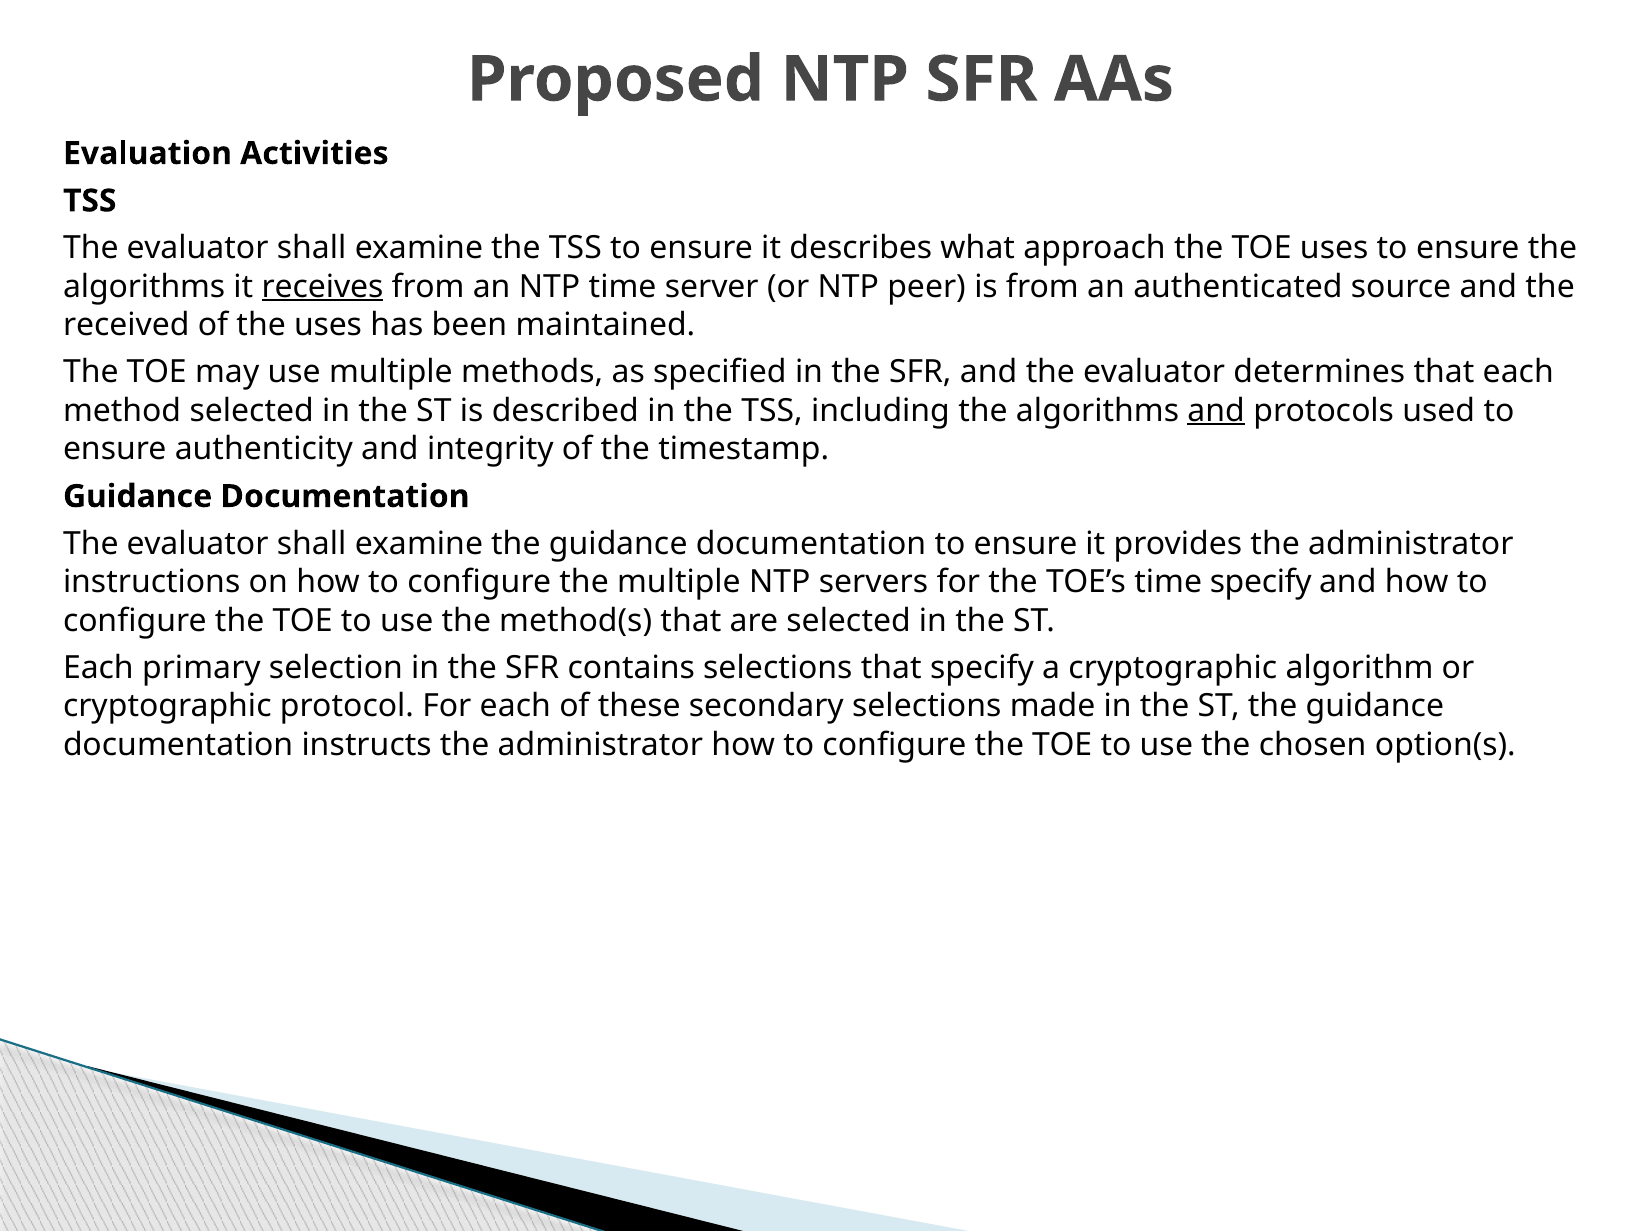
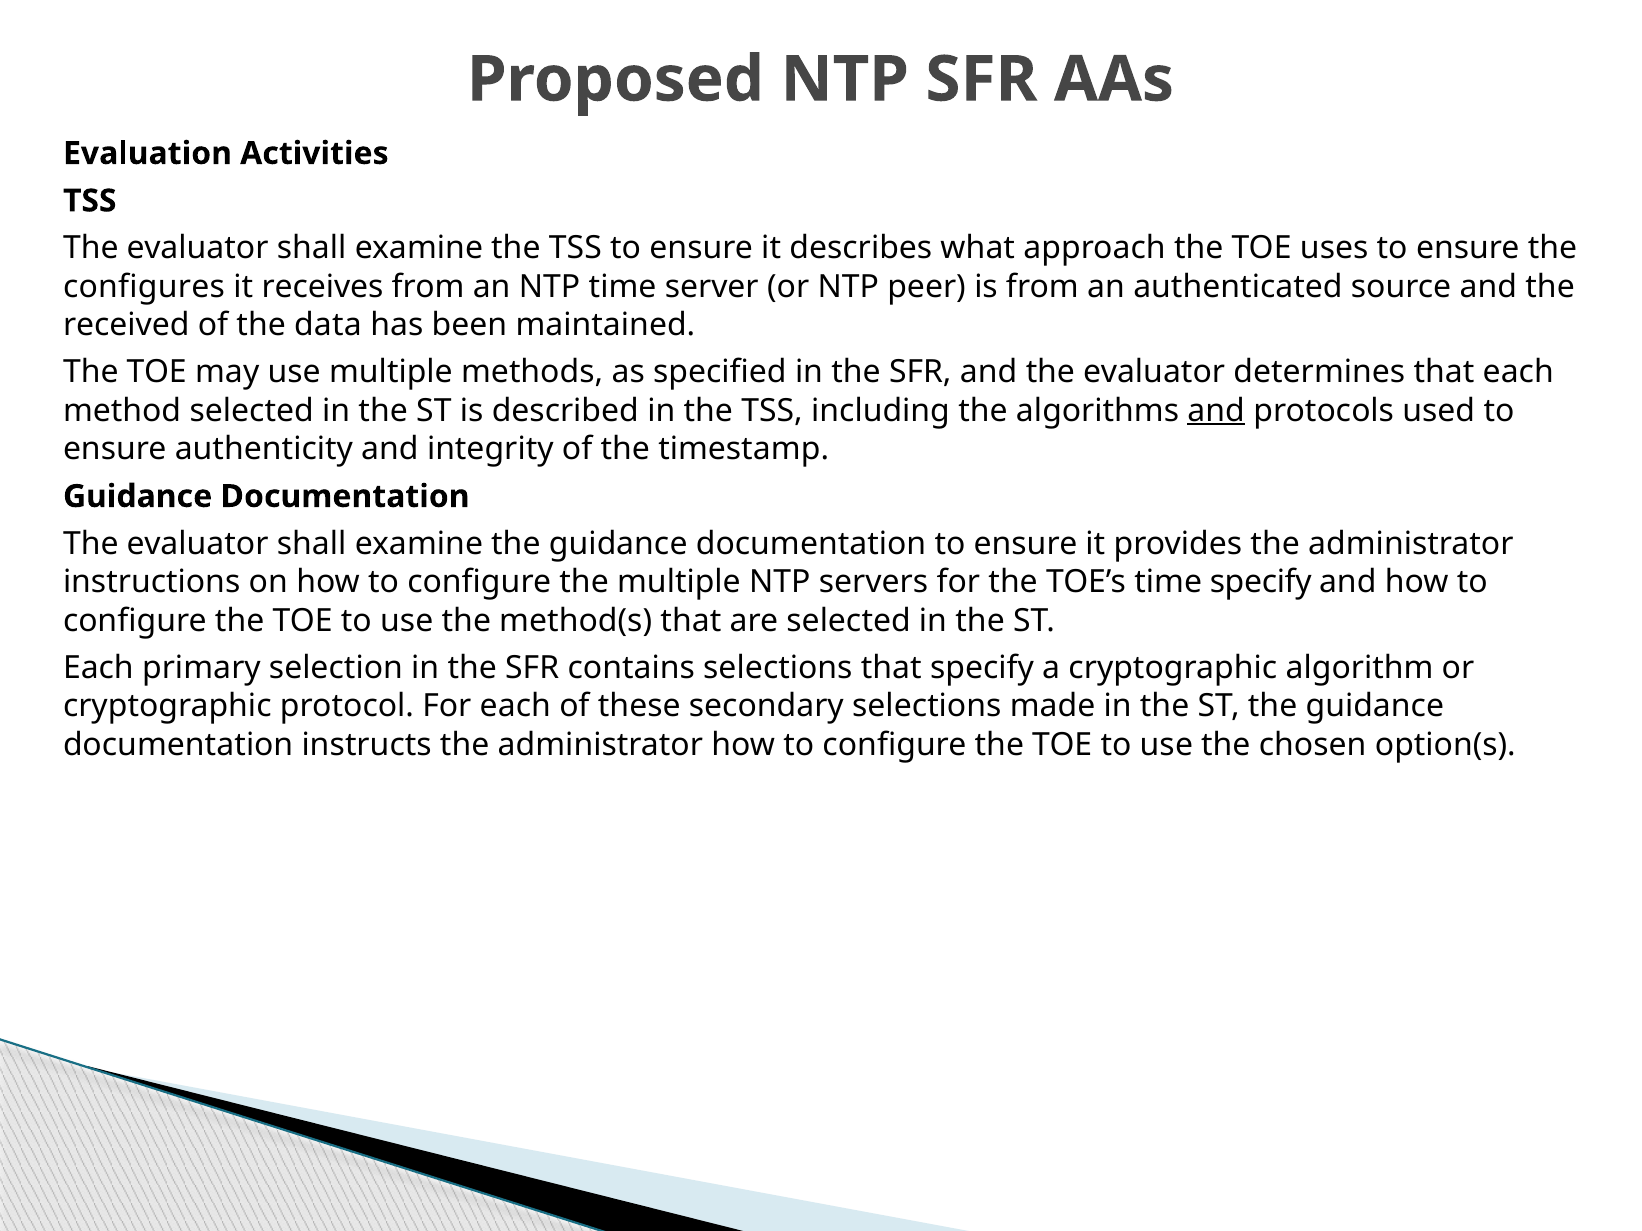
algorithms at (144, 287): algorithms -> configures
receives underline: present -> none
the uses: uses -> data
